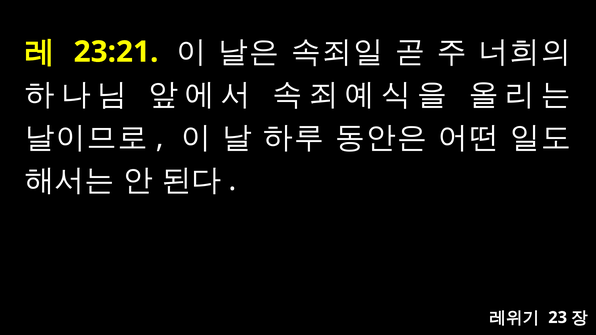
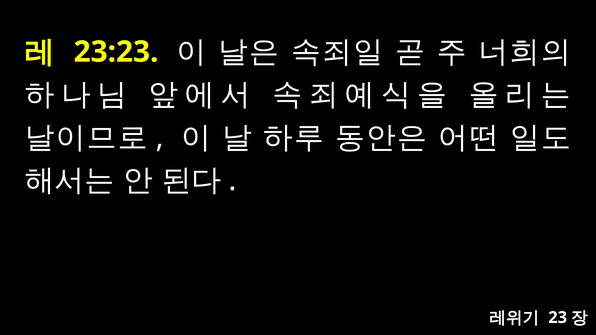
23:21: 23:21 -> 23:23
